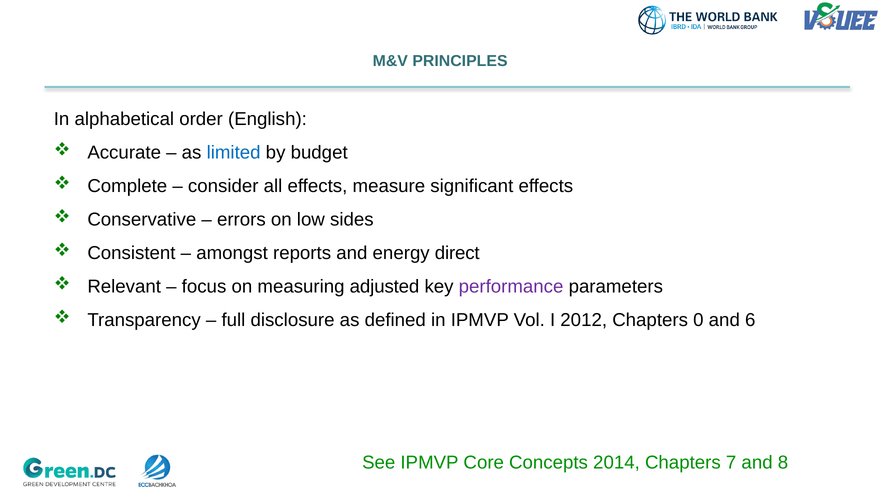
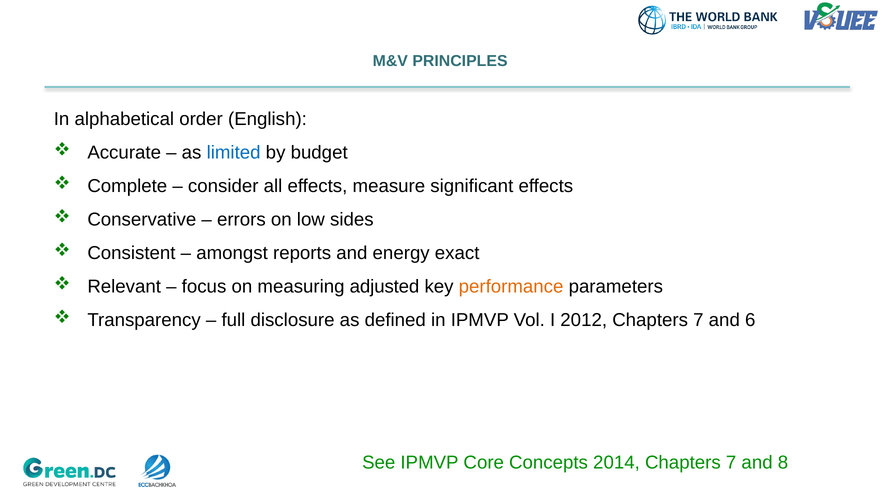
direct: direct -> exact
performance colour: purple -> orange
2012 Chapters 0: 0 -> 7
